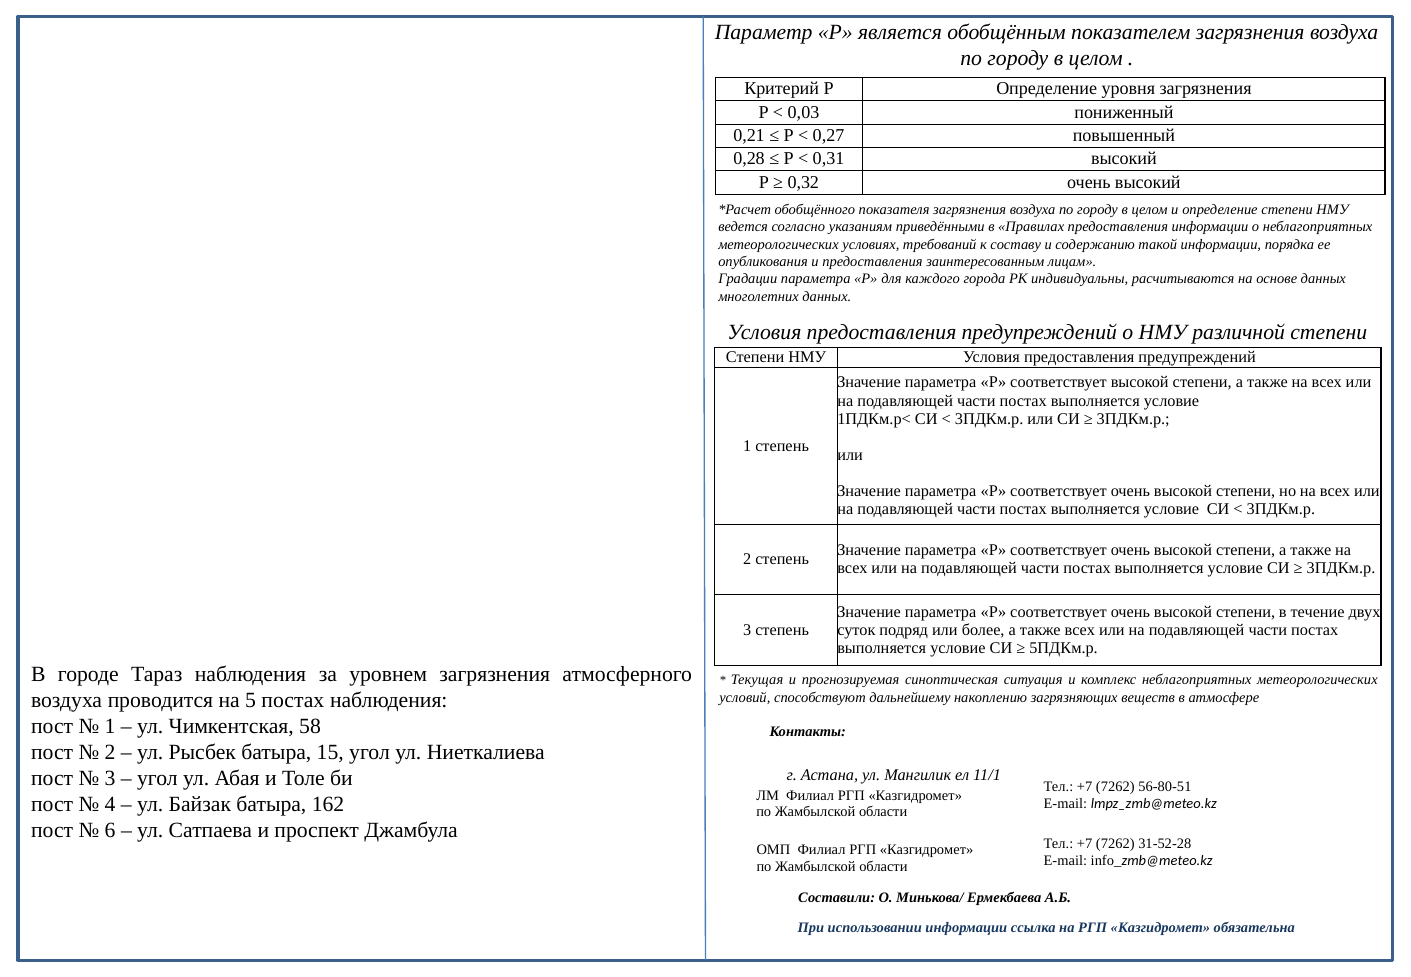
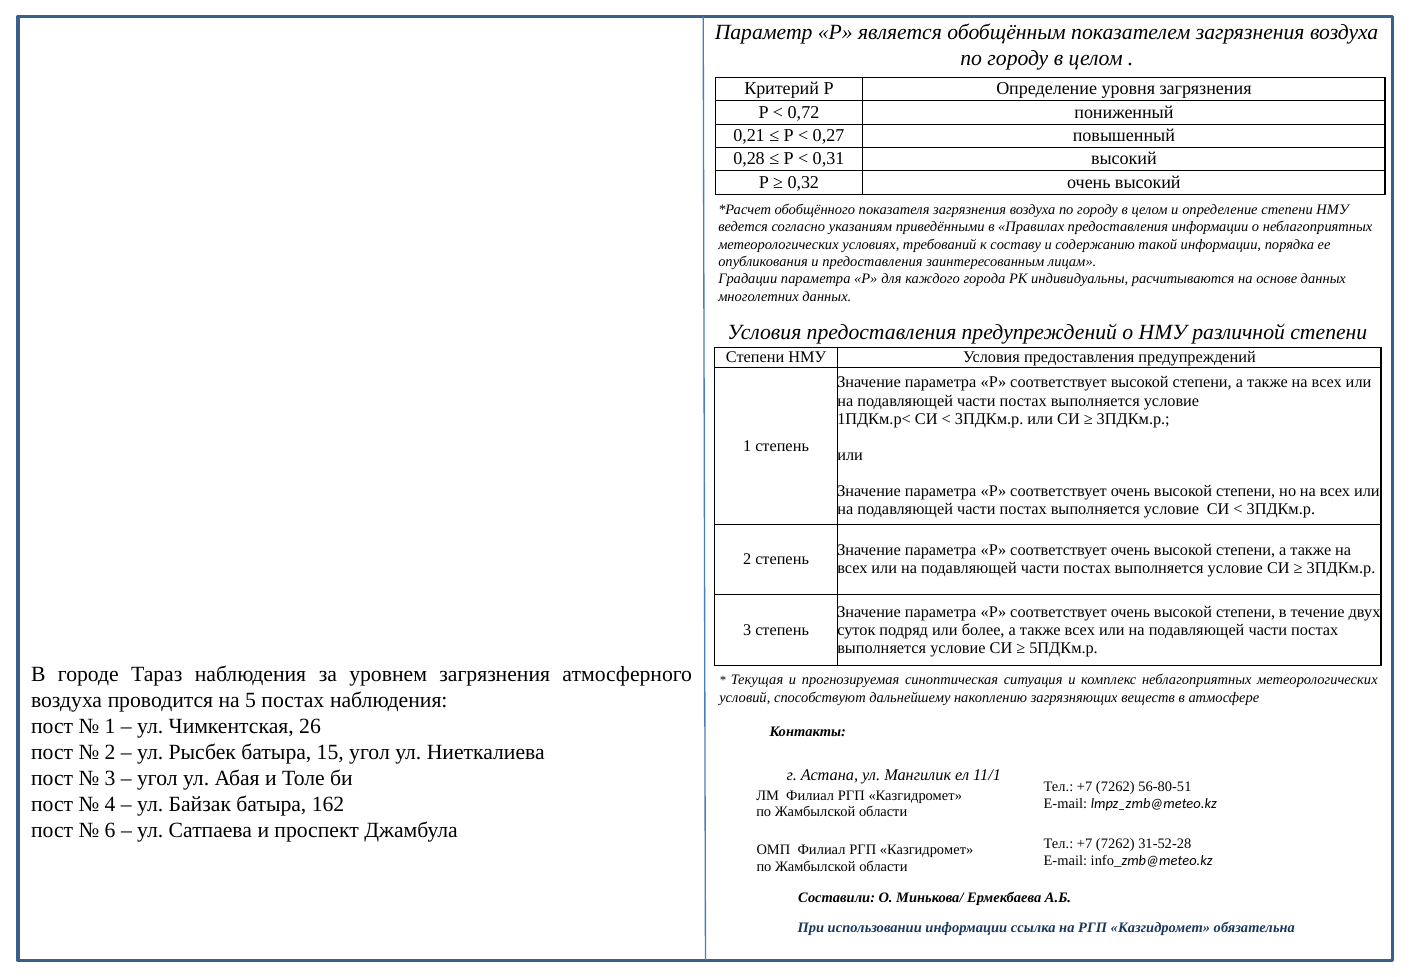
0,03: 0,03 -> 0,72
58: 58 -> 26
